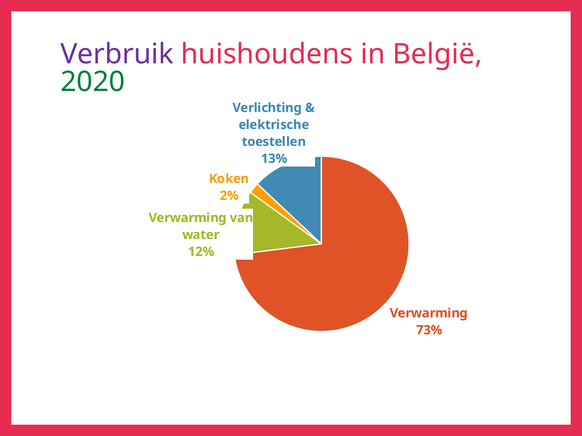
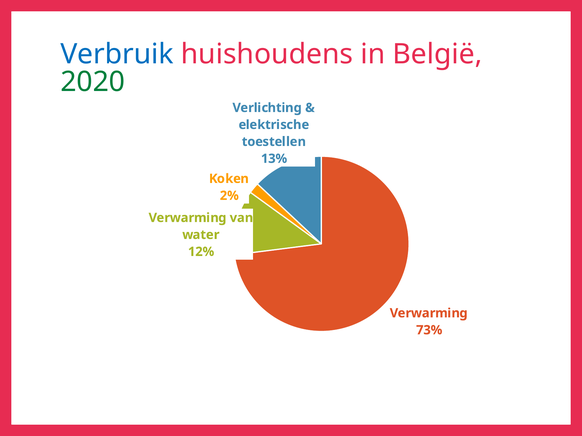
Verbruik colour: purple -> blue
